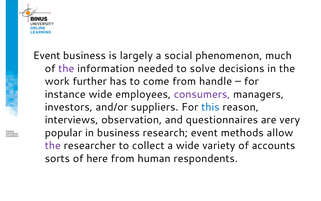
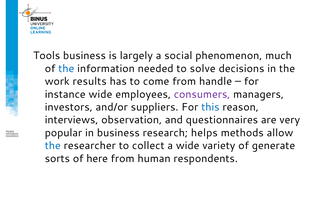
Event at (47, 56): Event -> Tools
the at (66, 68) colour: purple -> blue
further: further -> results
research event: event -> helps
the at (53, 145) colour: purple -> blue
accounts: accounts -> generate
